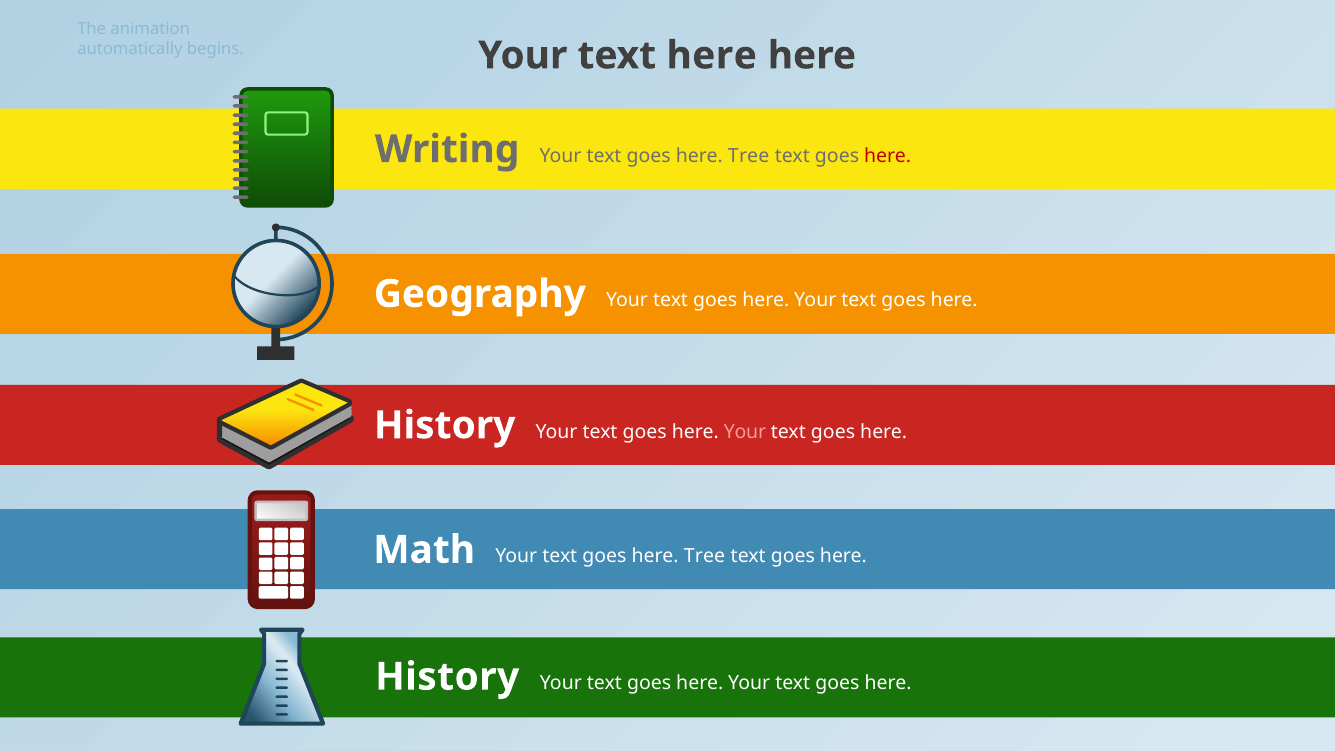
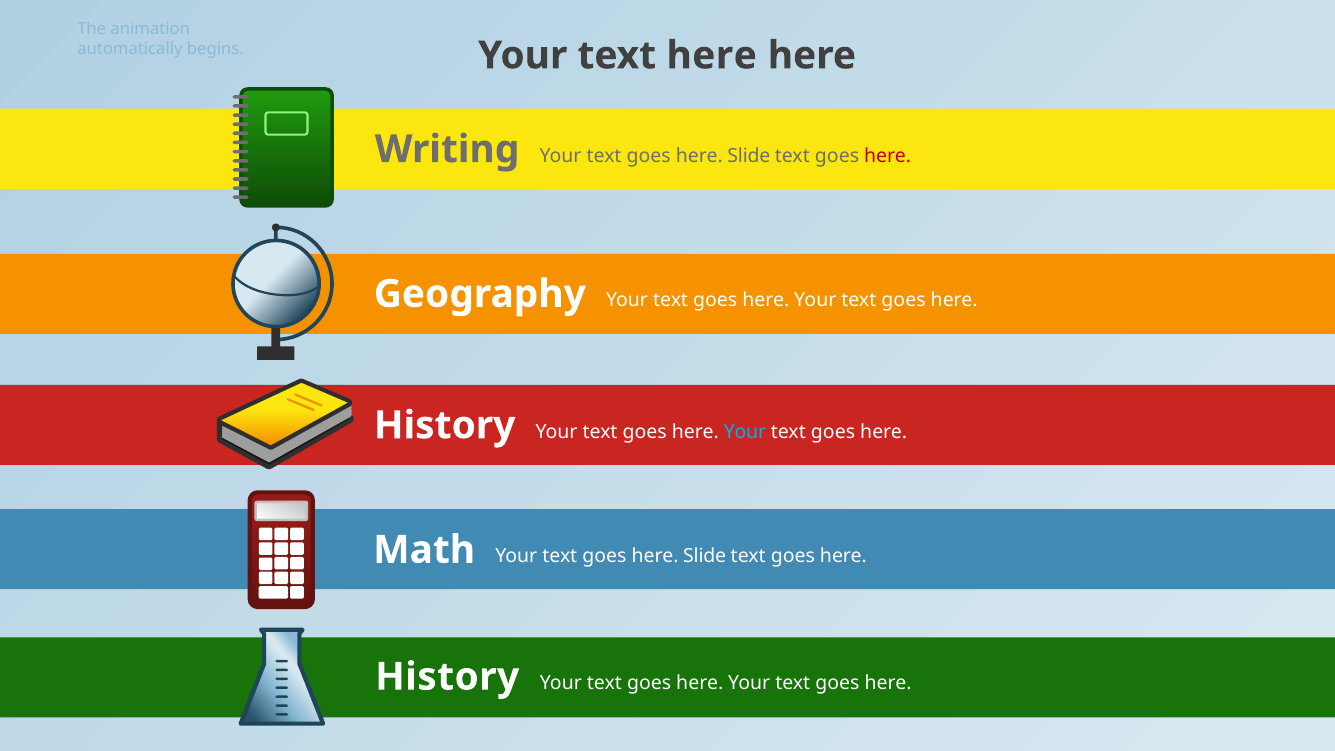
Tree at (749, 156): Tree -> Slide
Your at (745, 432) colour: pink -> light blue
Tree at (705, 556): Tree -> Slide
